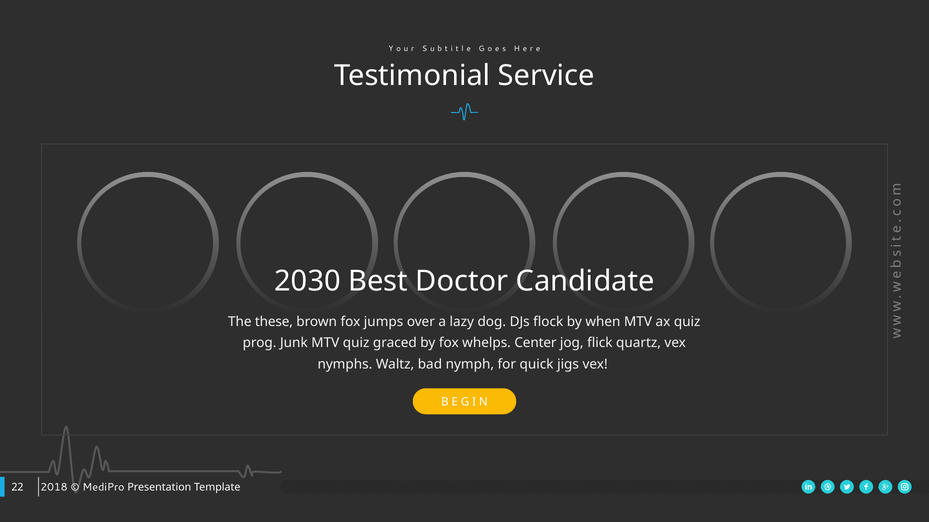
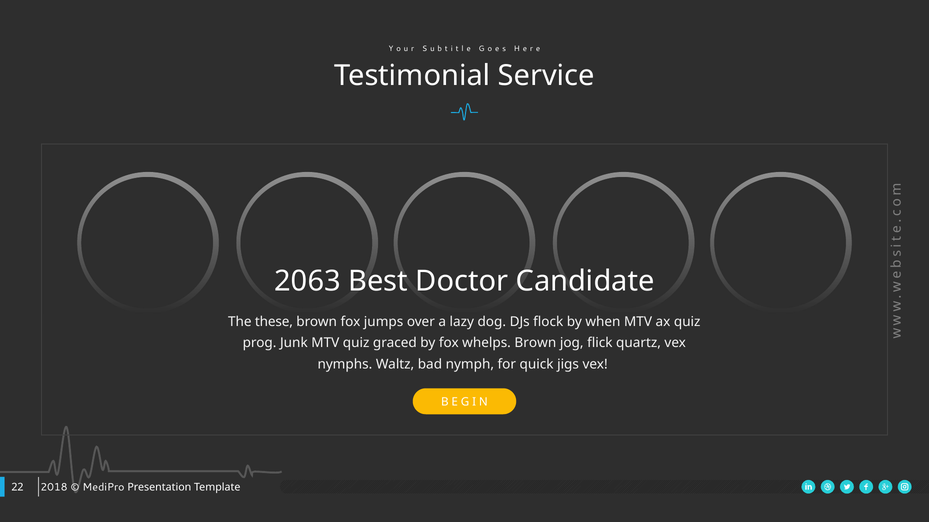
2030: 2030 -> 2063
whelps Center: Center -> Brown
